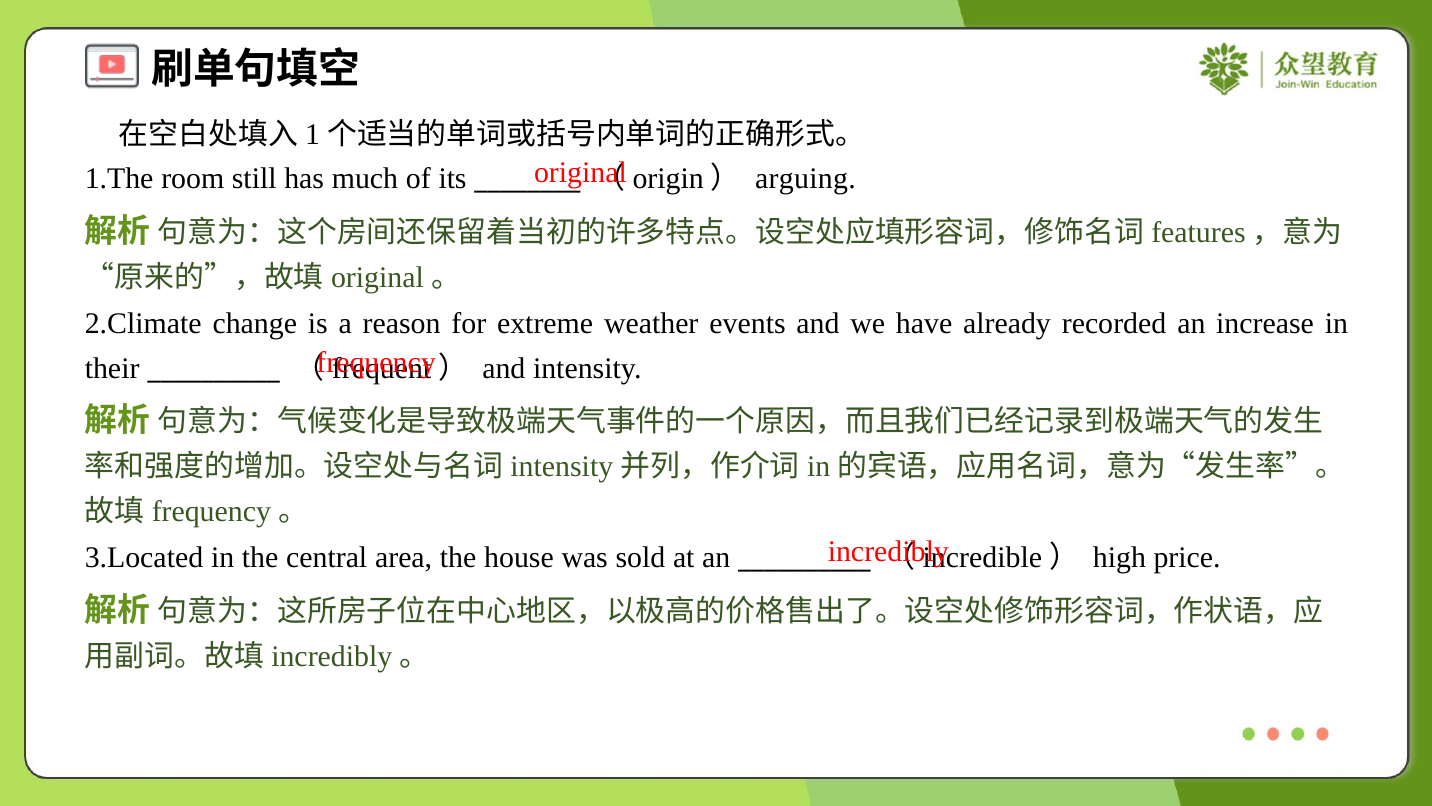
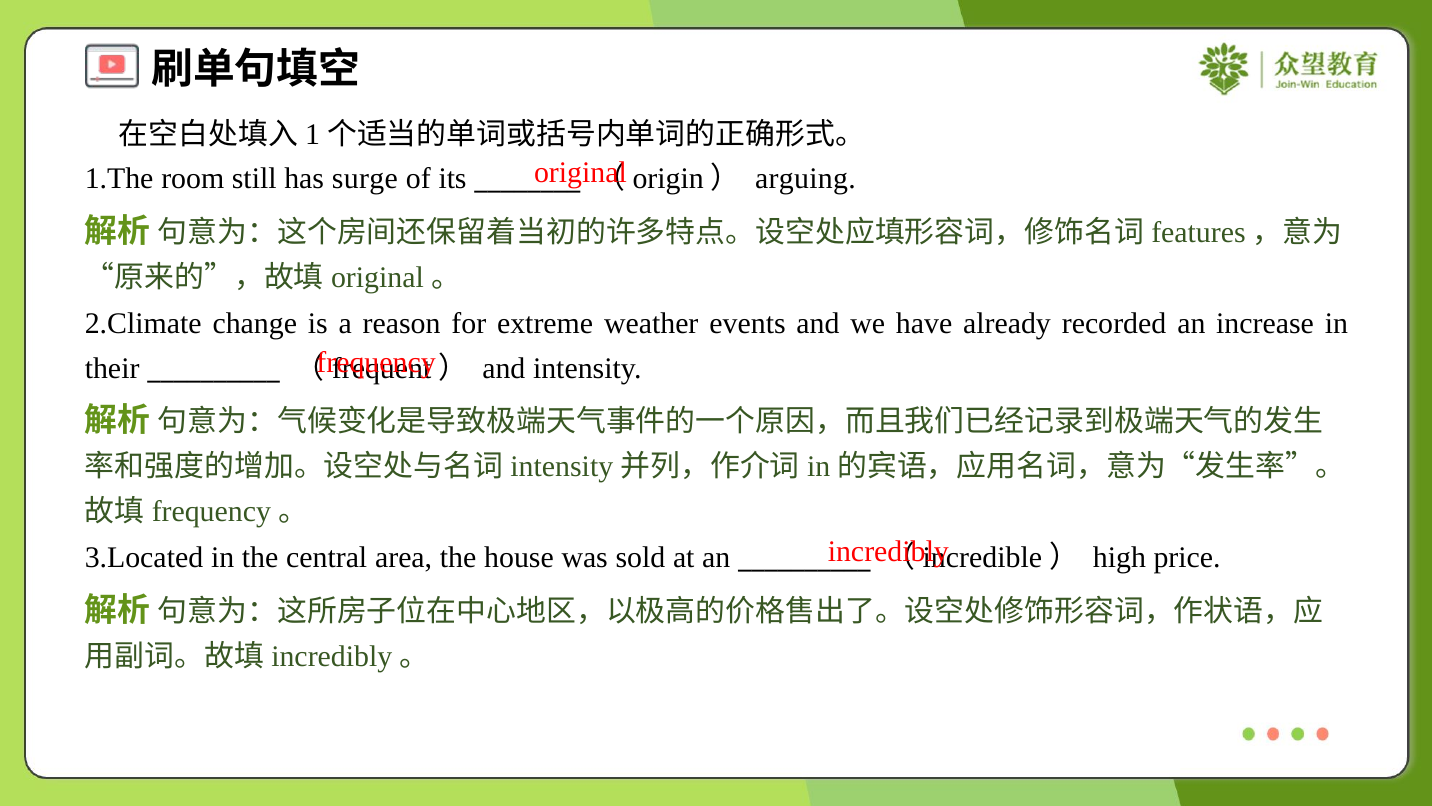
much: much -> surge
